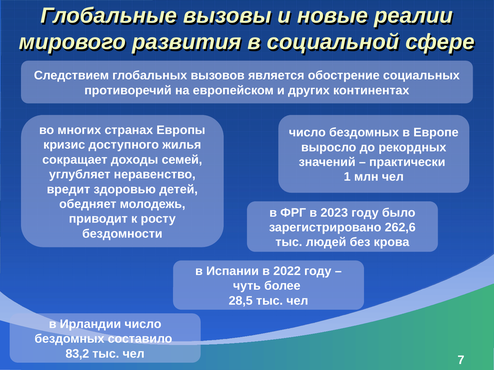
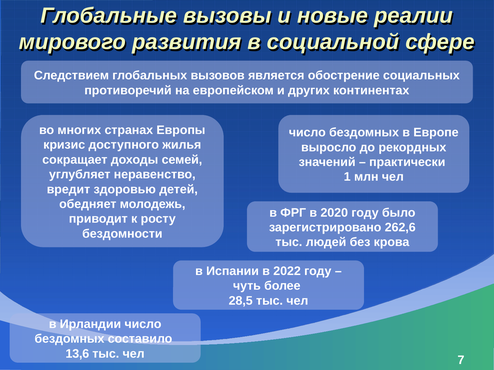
2023: 2023 -> 2020
83,2: 83,2 -> 13,6
